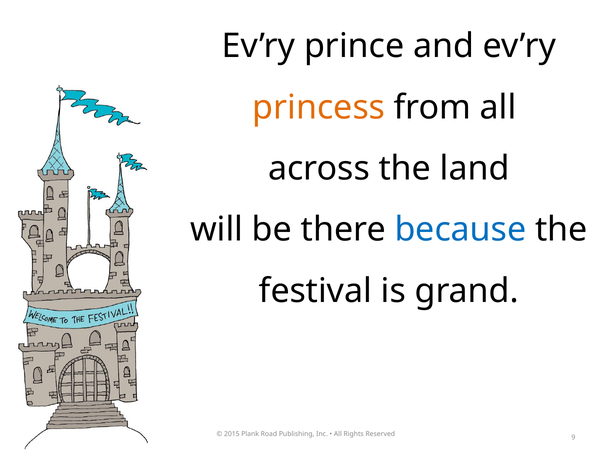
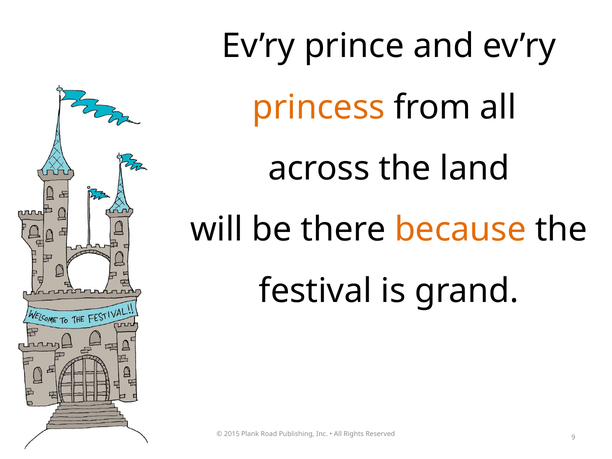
because colour: blue -> orange
